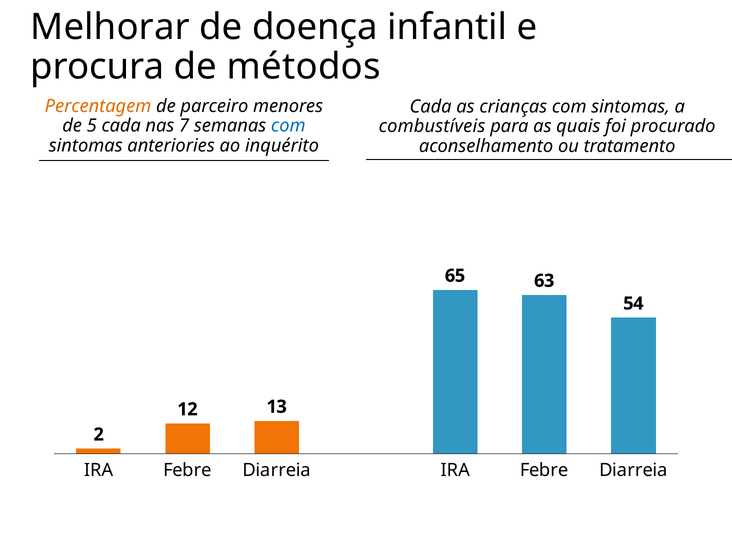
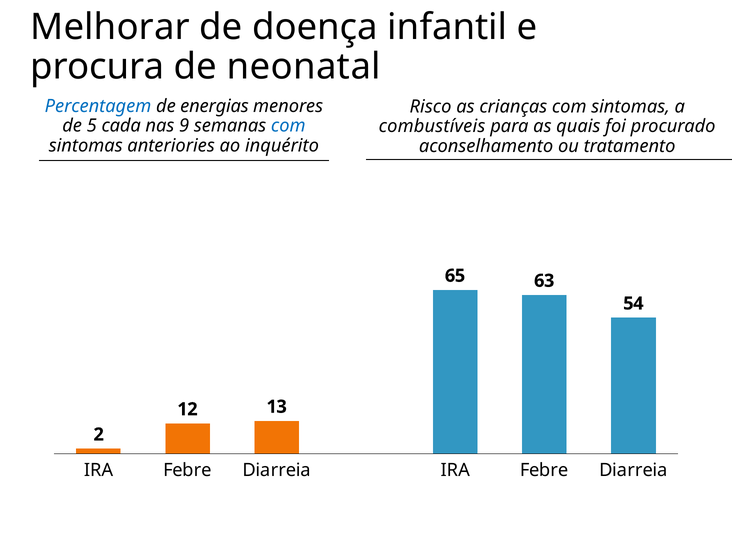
métodos: métodos -> neonatal
Percentagem colour: orange -> blue
parceiro: parceiro -> energias
Cada at (431, 107): Cada -> Risco
7: 7 -> 9
